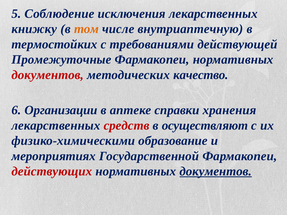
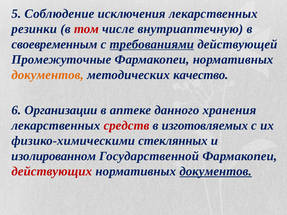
книжку: книжку -> резинки
том colour: orange -> red
термостойких: термостойких -> своевременным
требованиями underline: none -> present
документов at (48, 75) colour: red -> orange
справки: справки -> данного
осуществляют: осуществляют -> изготовляемых
образование: образование -> стеклянных
мероприятиях: мероприятиях -> изолированном
